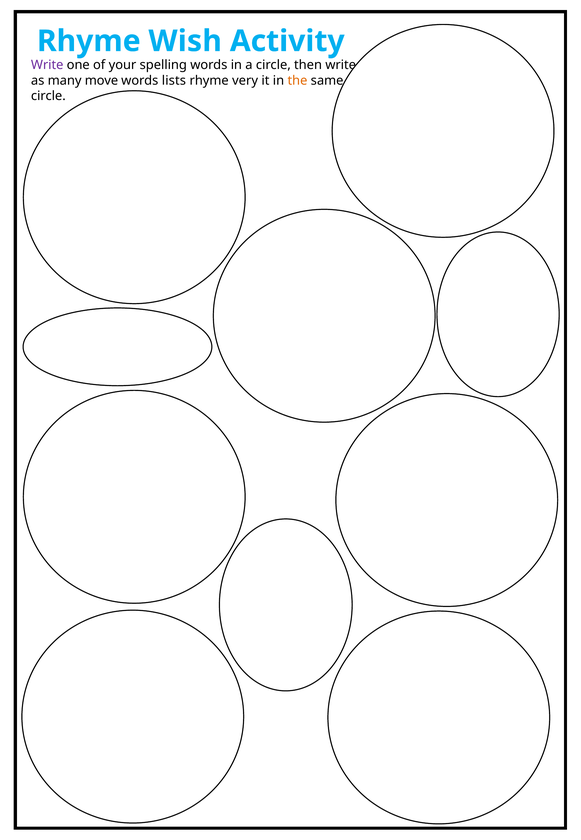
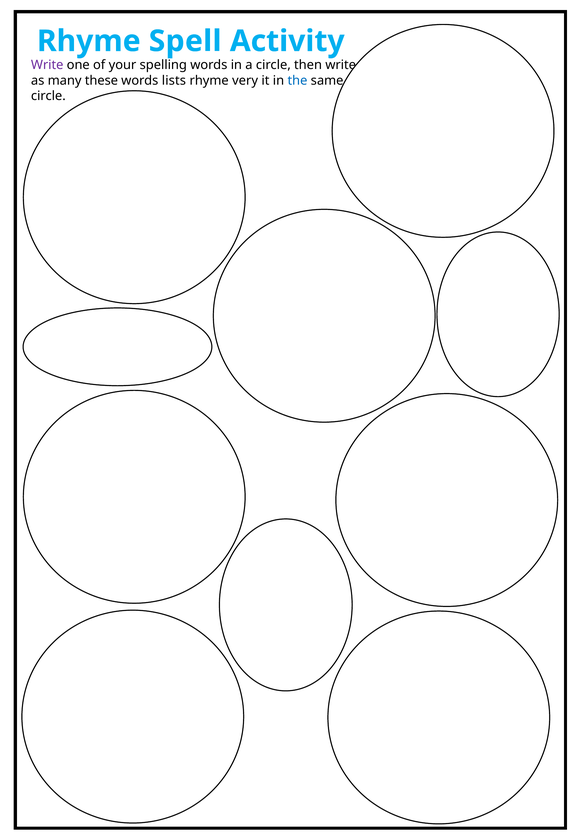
Wish: Wish -> Spell
move: move -> these
the colour: orange -> blue
